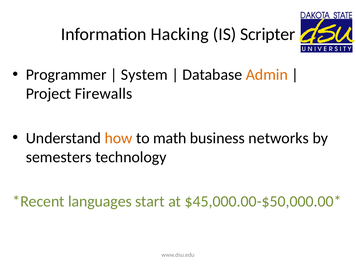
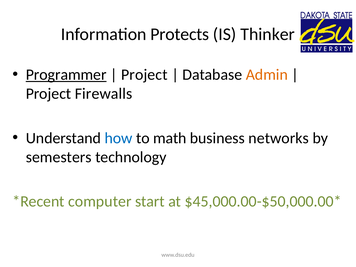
Hacking: Hacking -> Protects
Scripter: Scripter -> Thinker
Programmer underline: none -> present
System at (144, 75): System -> Project
how colour: orange -> blue
languages: languages -> computer
